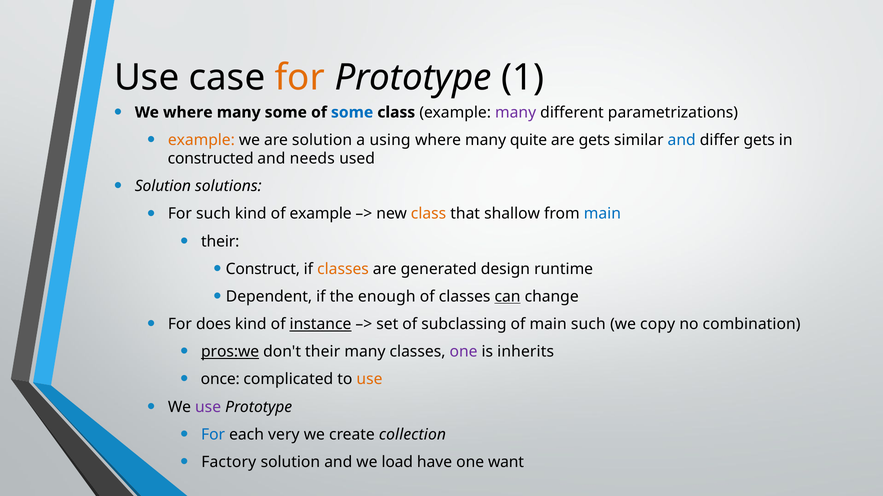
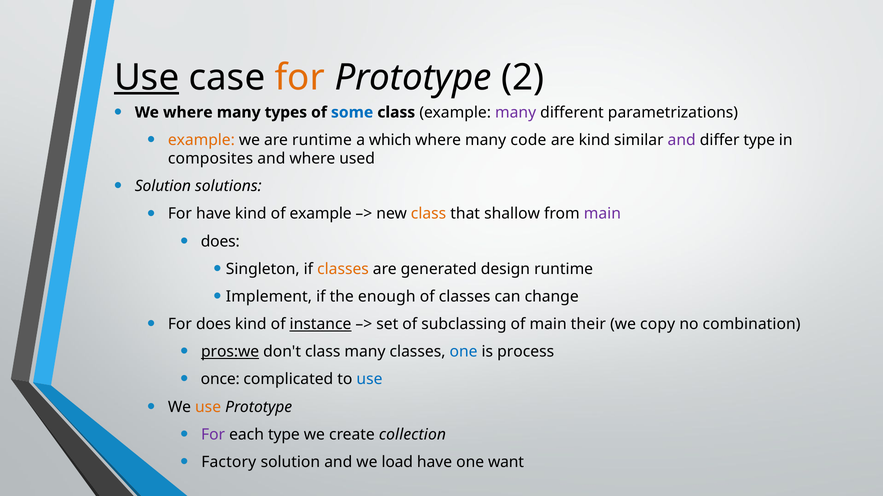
Use at (147, 78) underline: none -> present
1: 1 -> 2
many some: some -> types
are solution: solution -> runtime
using: using -> which
quite: quite -> code
are gets: gets -> kind
and at (682, 140) colour: blue -> purple
differ gets: gets -> type
constructed: constructed -> composites
and needs: needs -> where
For such: such -> have
main at (602, 214) colour: blue -> purple
their at (220, 242): their -> does
Construct: Construct -> Singleton
Dependent: Dependent -> Implement
can underline: present -> none
main such: such -> their
don't their: their -> class
one at (464, 352) colour: purple -> blue
inherits: inherits -> process
use at (369, 380) colour: orange -> blue
use at (208, 407) colour: purple -> orange
For at (213, 435) colour: blue -> purple
each very: very -> type
